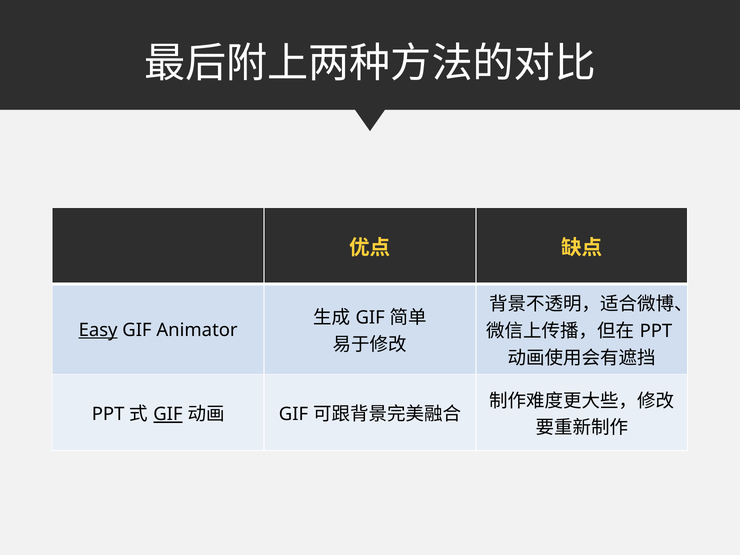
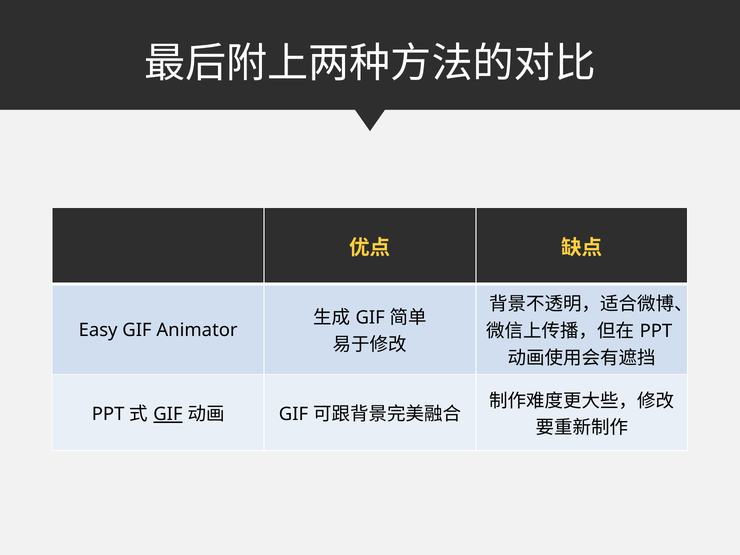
Easy underline: present -> none
